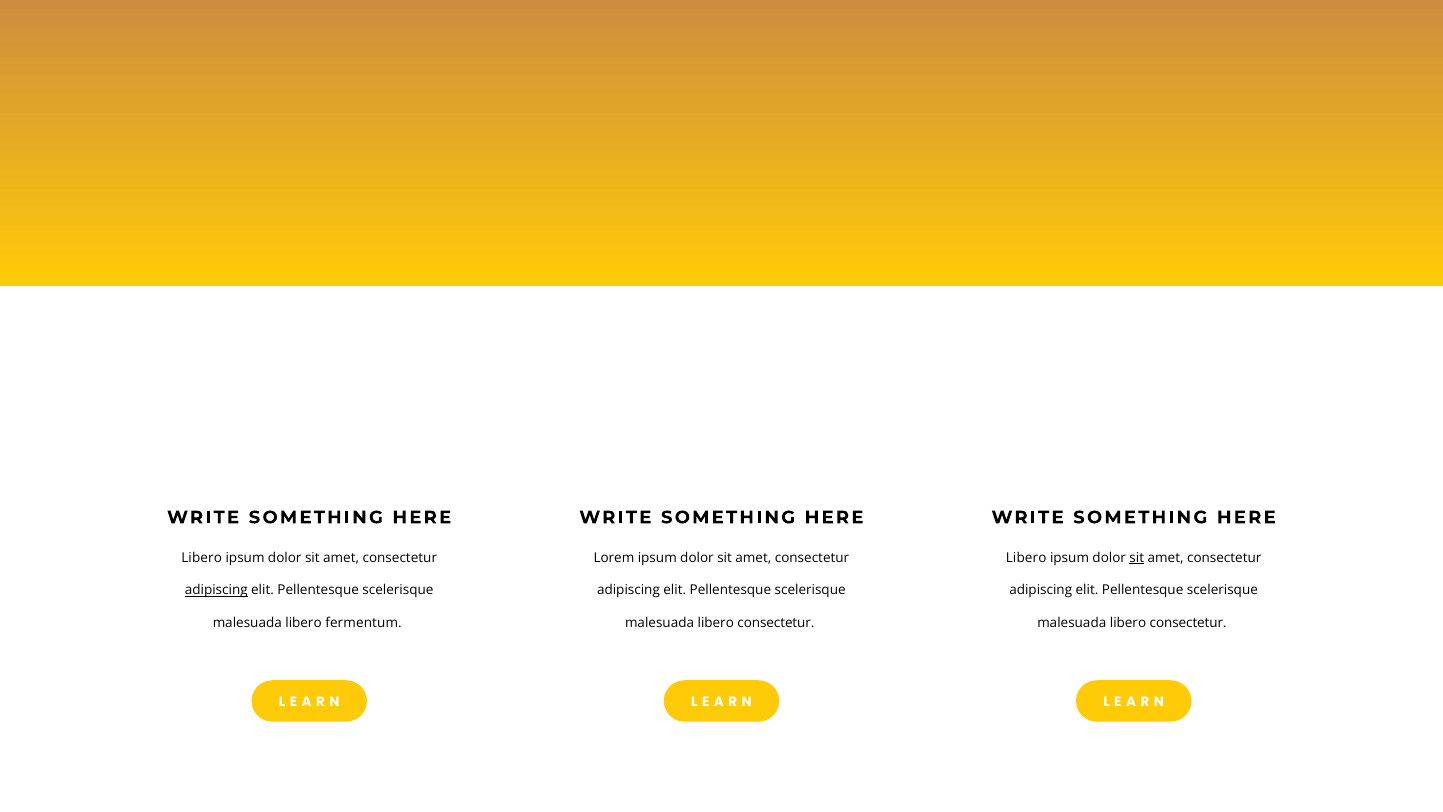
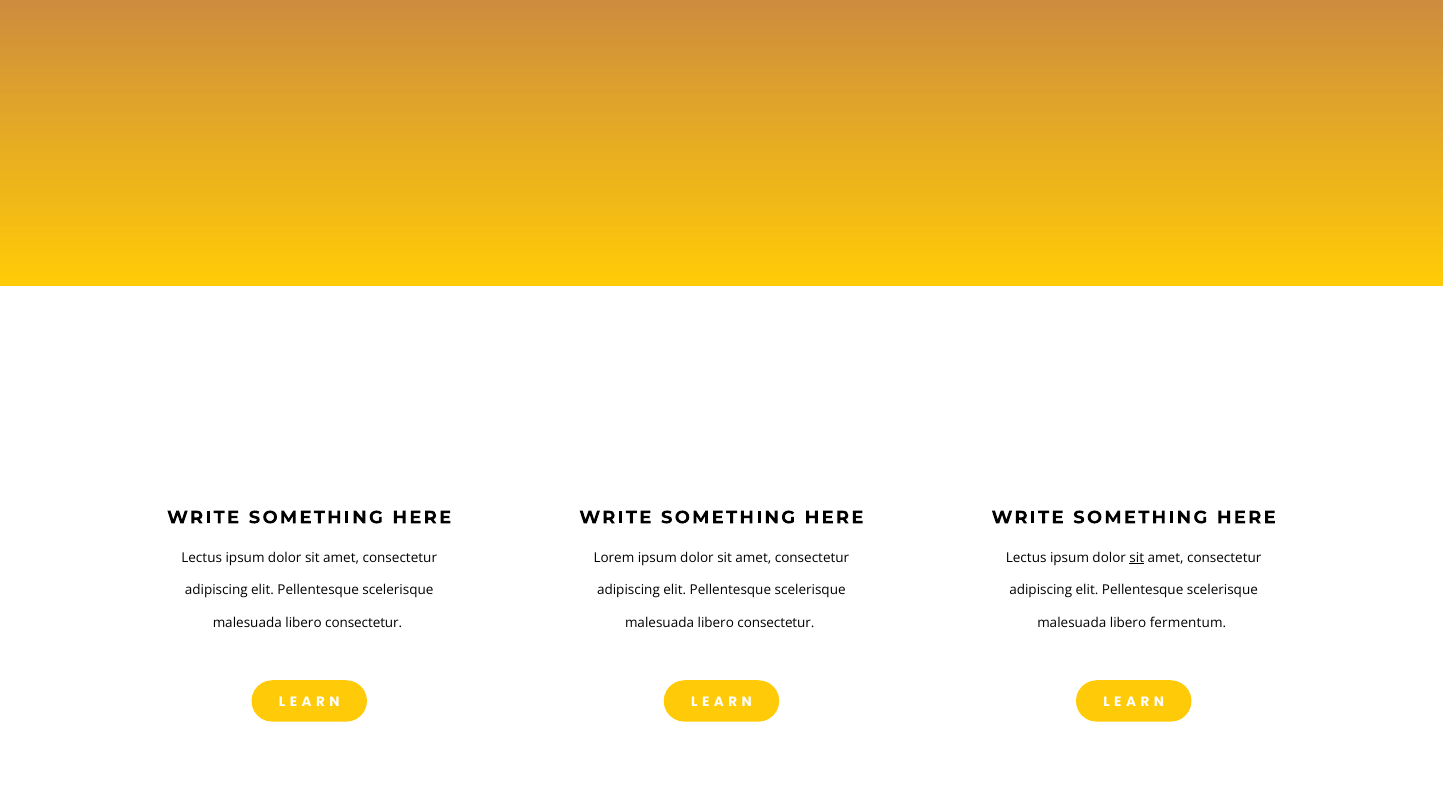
Libero at (202, 558): Libero -> Lectus
Libero at (1026, 558): Libero -> Lectus
adipiscing at (216, 590) underline: present -> none
fermentum at (364, 623): fermentum -> consectetur
consectetur at (1188, 623): consectetur -> fermentum
